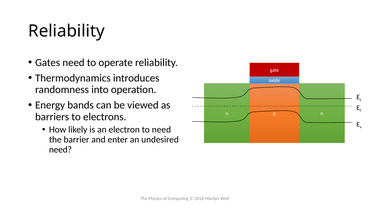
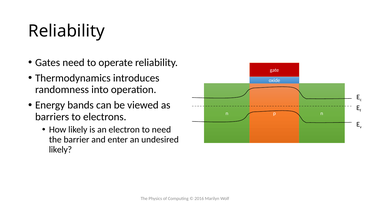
need at (60, 150): need -> likely
